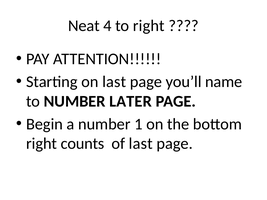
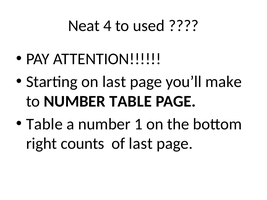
to right: right -> used
name: name -> make
NUMBER LATER: LATER -> TABLE
Begin at (44, 124): Begin -> Table
